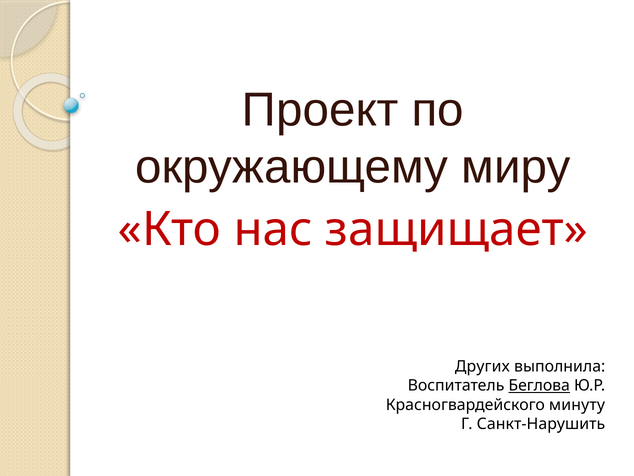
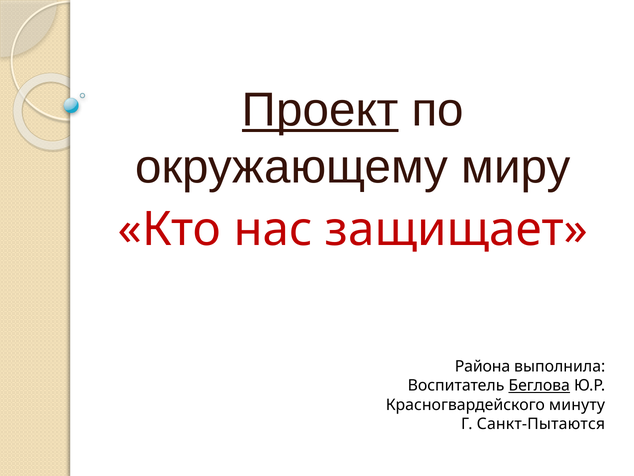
Проект underline: none -> present
Других: Других -> Района
Санкт-Нарушить: Санкт-Нарушить -> Санкт-Пытаются
